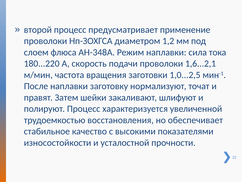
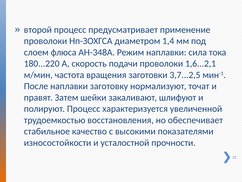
1,2: 1,2 -> 1,4
1,0...2,5: 1,0...2,5 -> 3,7...2,5
